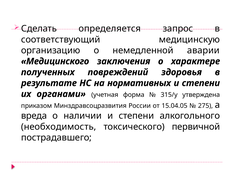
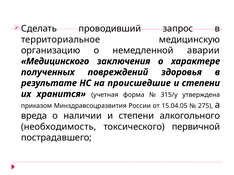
определяется: определяется -> проводивший
соответствующий: соответствующий -> территориальное
нормативных: нормативных -> происшедшие
органами: органами -> хранится
